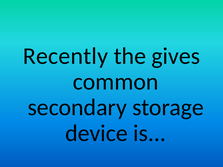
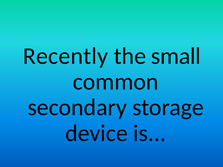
gives: gives -> small
